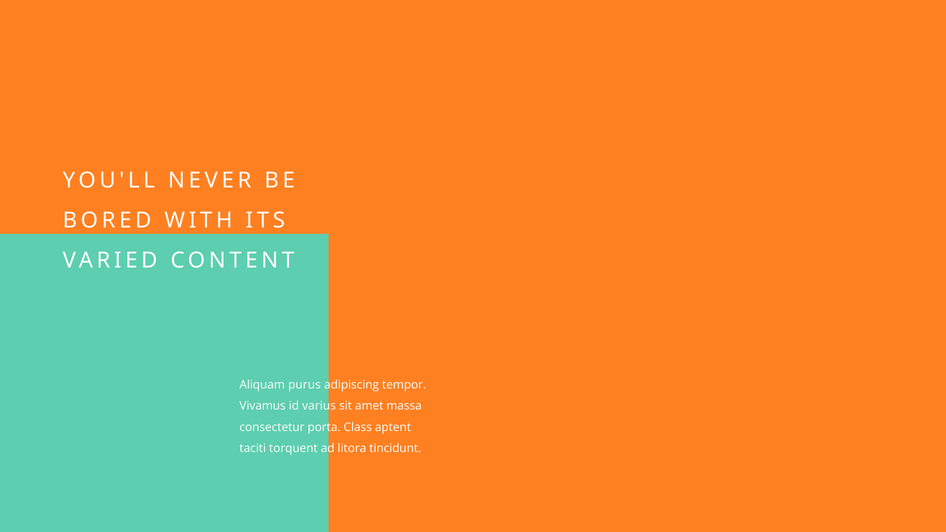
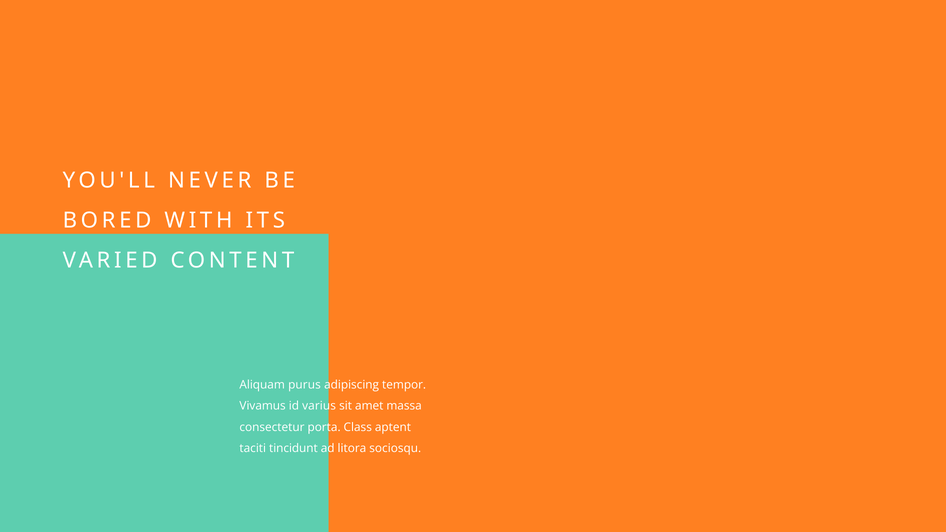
torquent: torquent -> tincidunt
tincidunt: tincidunt -> sociosqu
